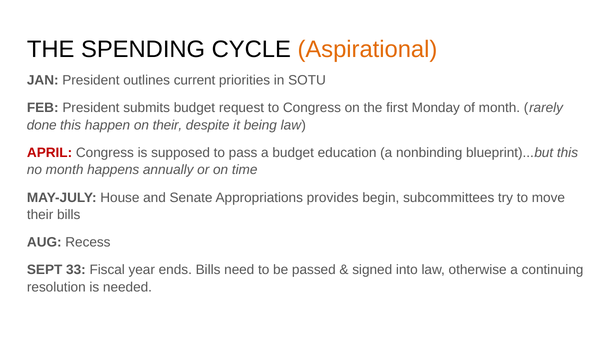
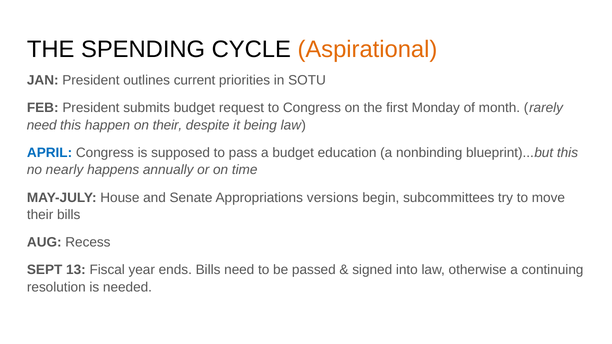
done at (42, 125): done -> need
APRIL colour: red -> blue
no month: month -> nearly
provides: provides -> versions
33: 33 -> 13
